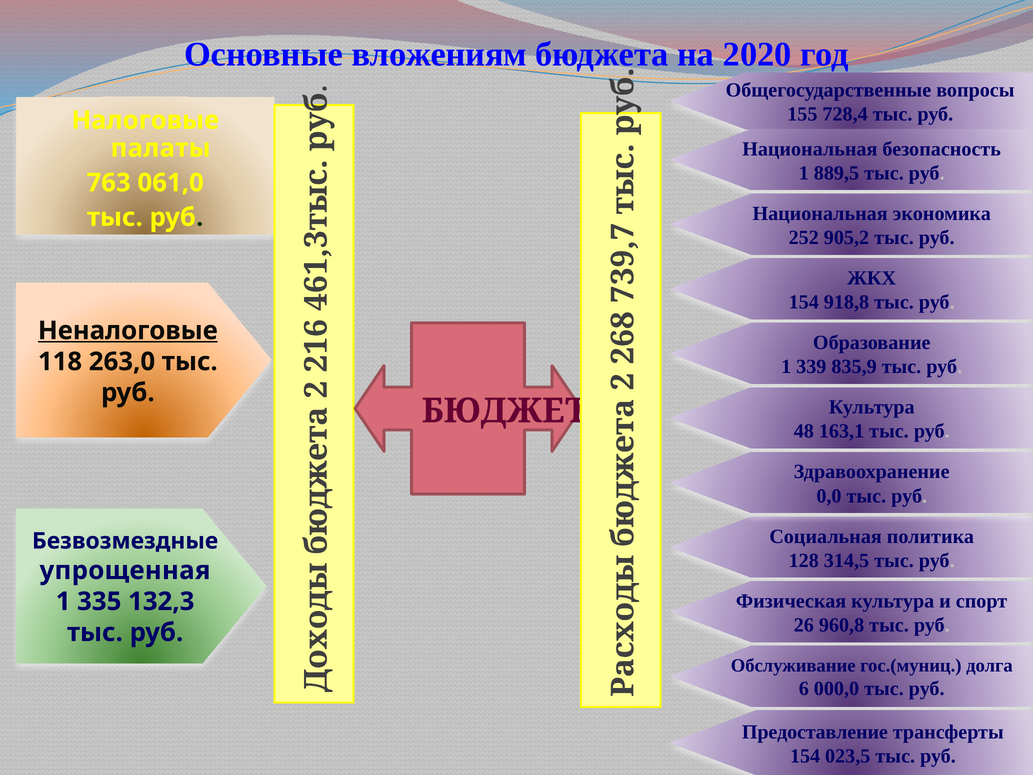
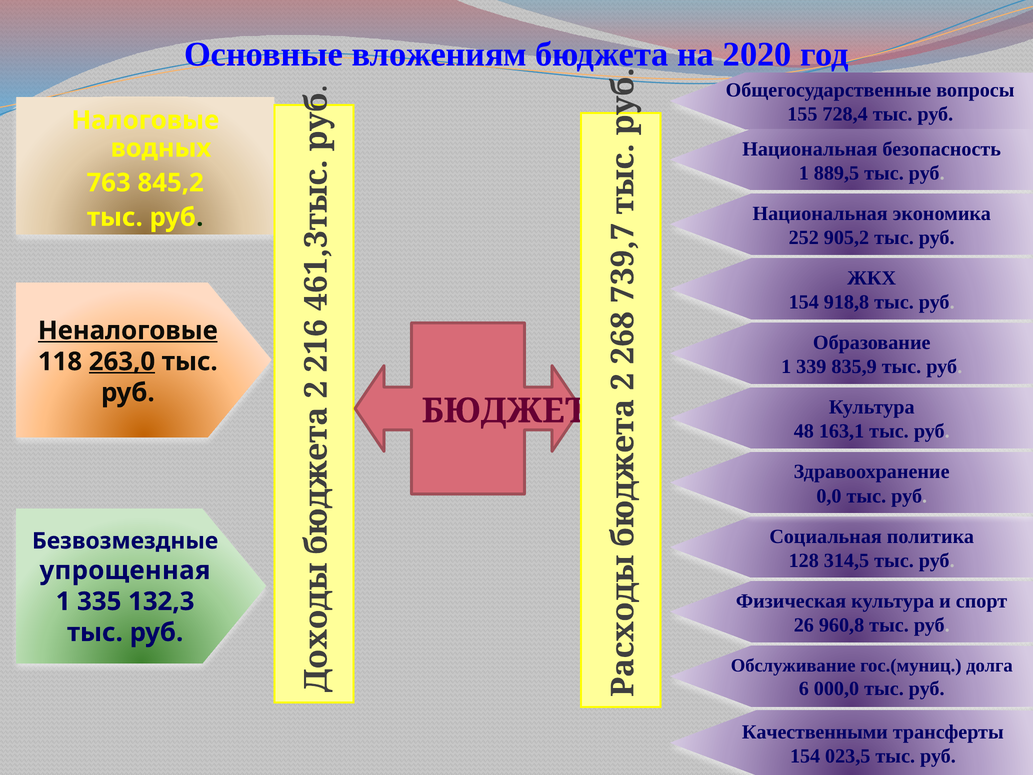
палаты: палаты -> водных
061,0: 061,0 -> 845,2
263,0 underline: none -> present
Предоставление: Предоставление -> Качественными
